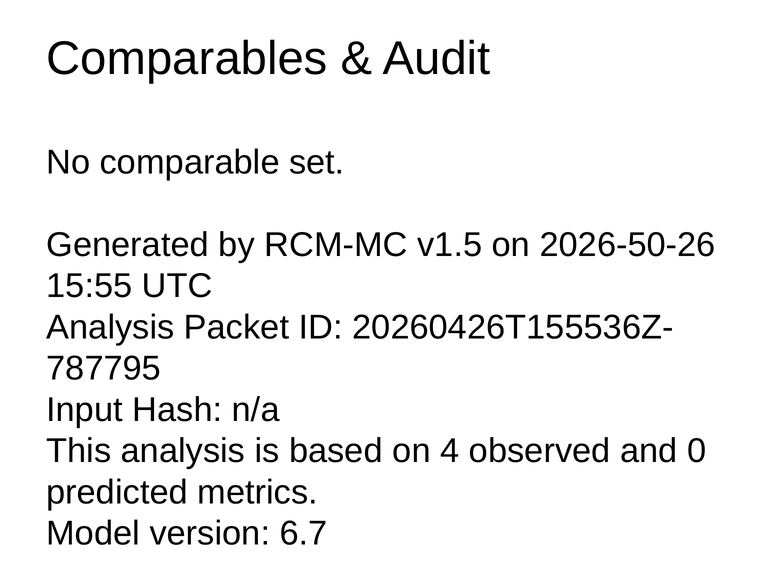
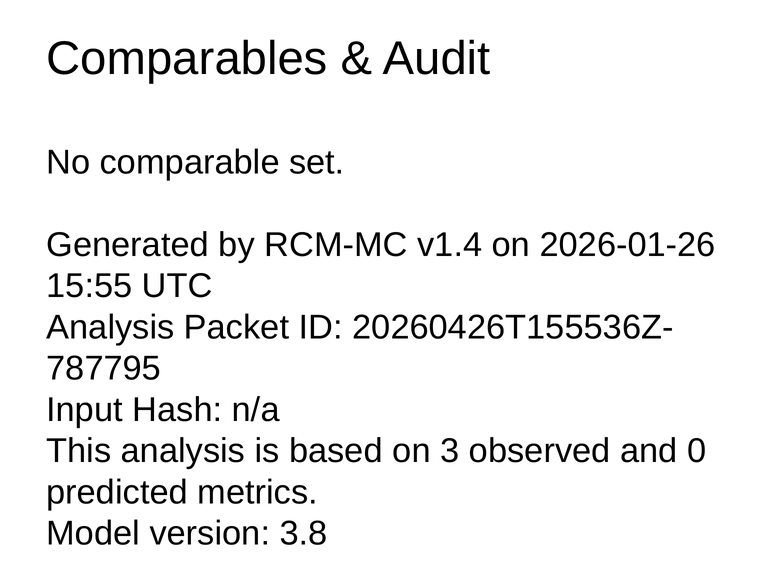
v1.5: v1.5 -> v1.4
2026-50-26: 2026-50-26 -> 2026-01-26
4: 4 -> 3
6.7: 6.7 -> 3.8
